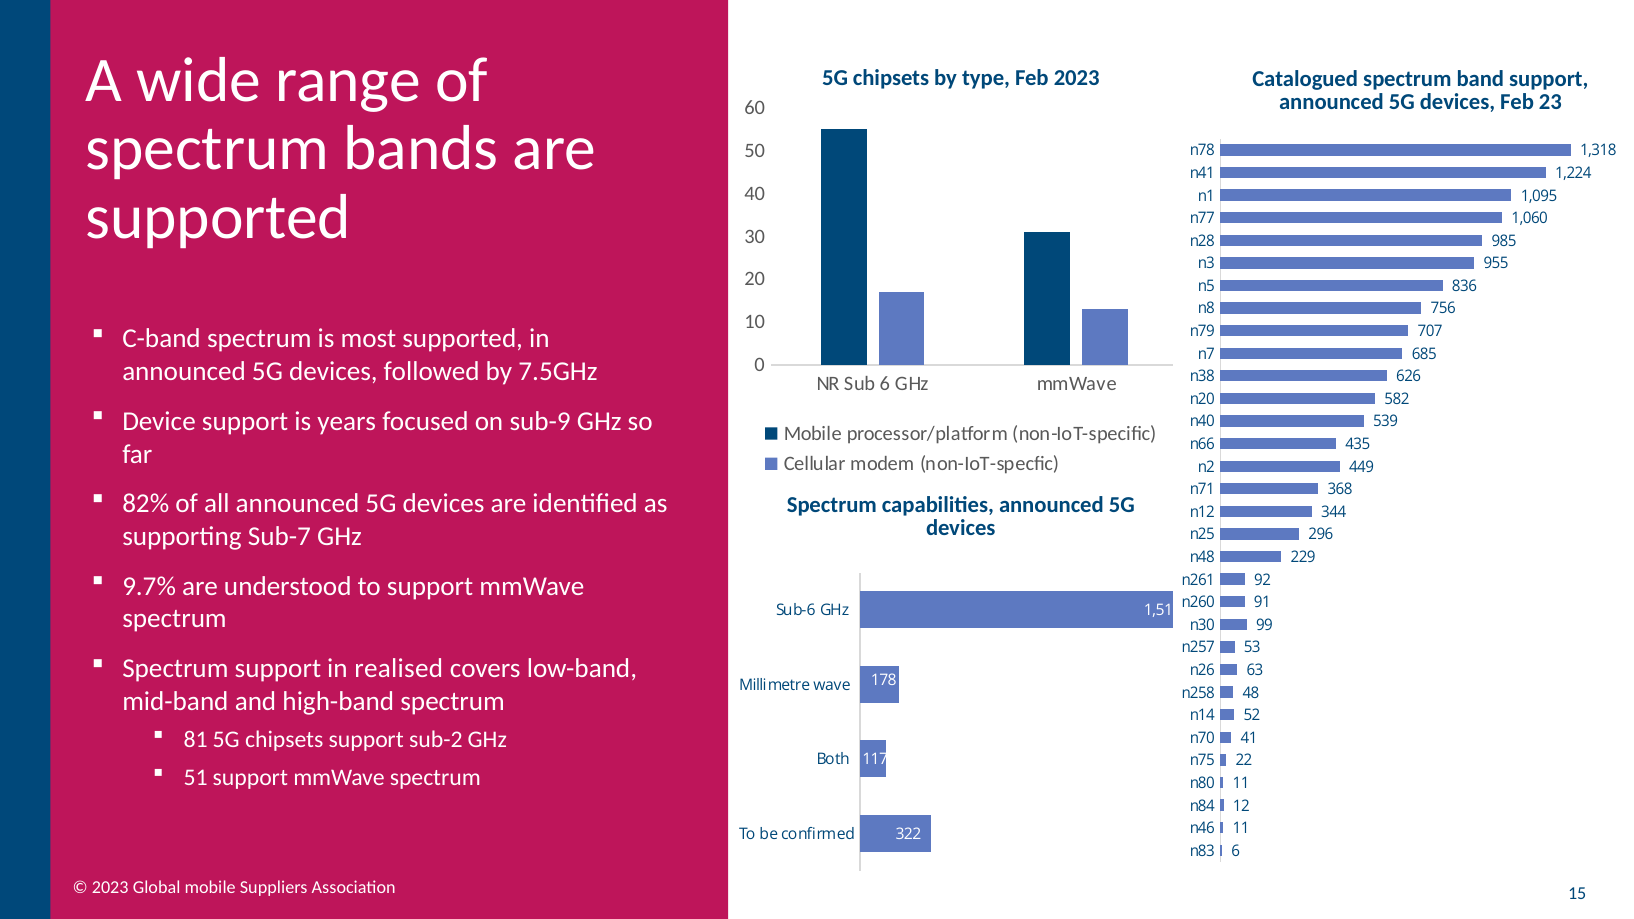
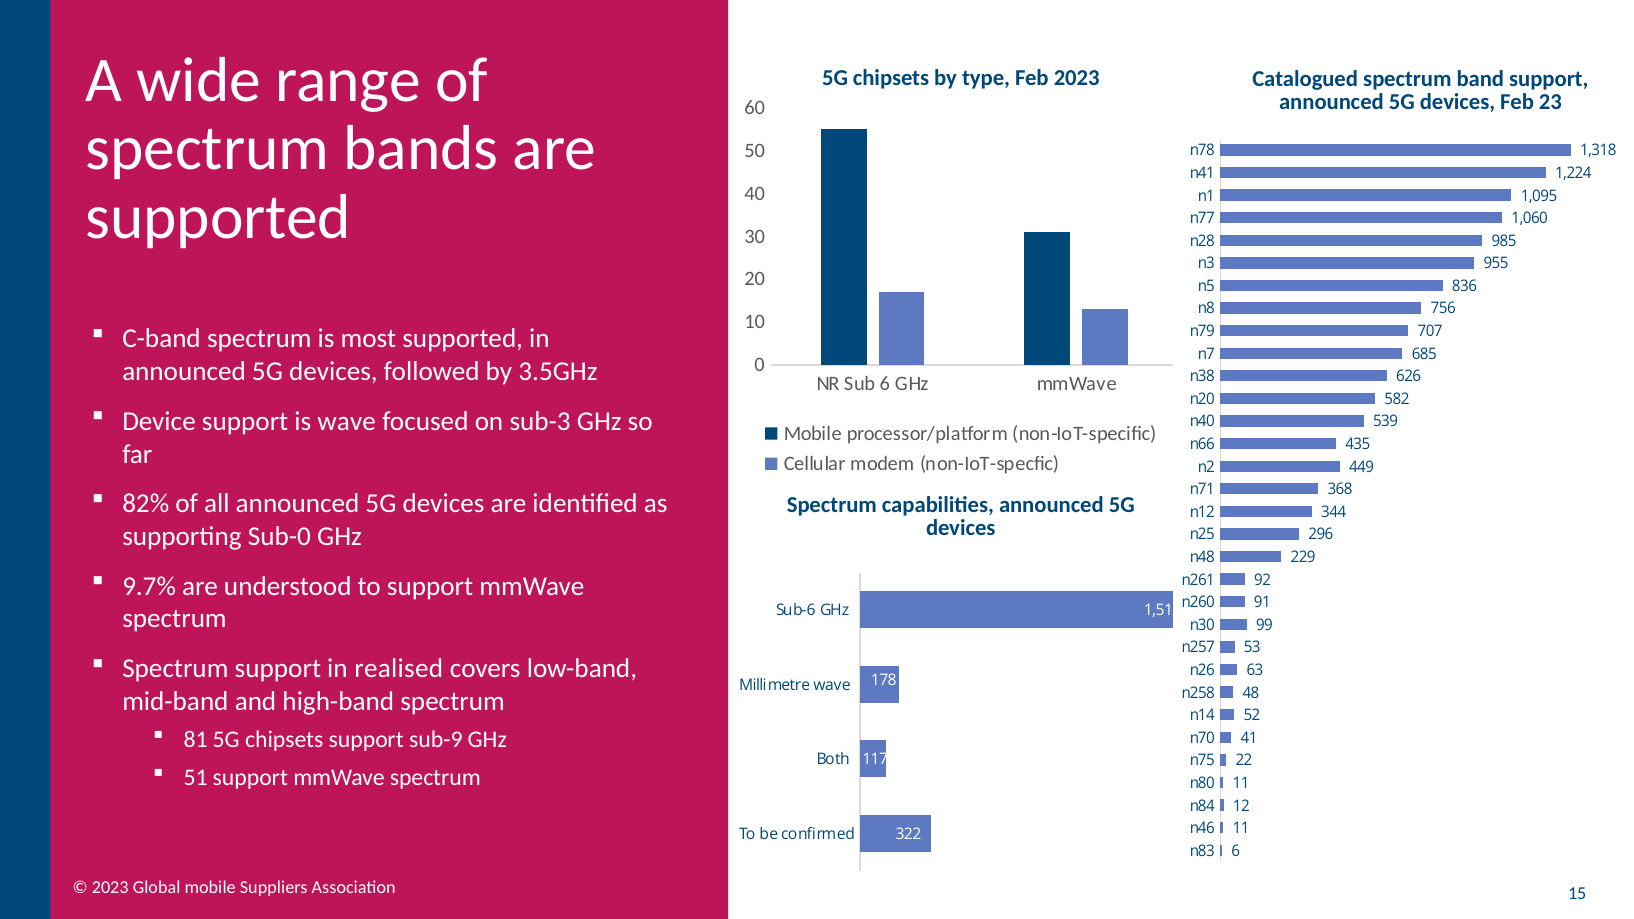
7.5GHz: 7.5GHz -> 3.5GHz
is years: years -> wave
sub-9: sub-9 -> sub-3
Sub-7: Sub-7 -> Sub-0
sub-2: sub-2 -> sub-9
